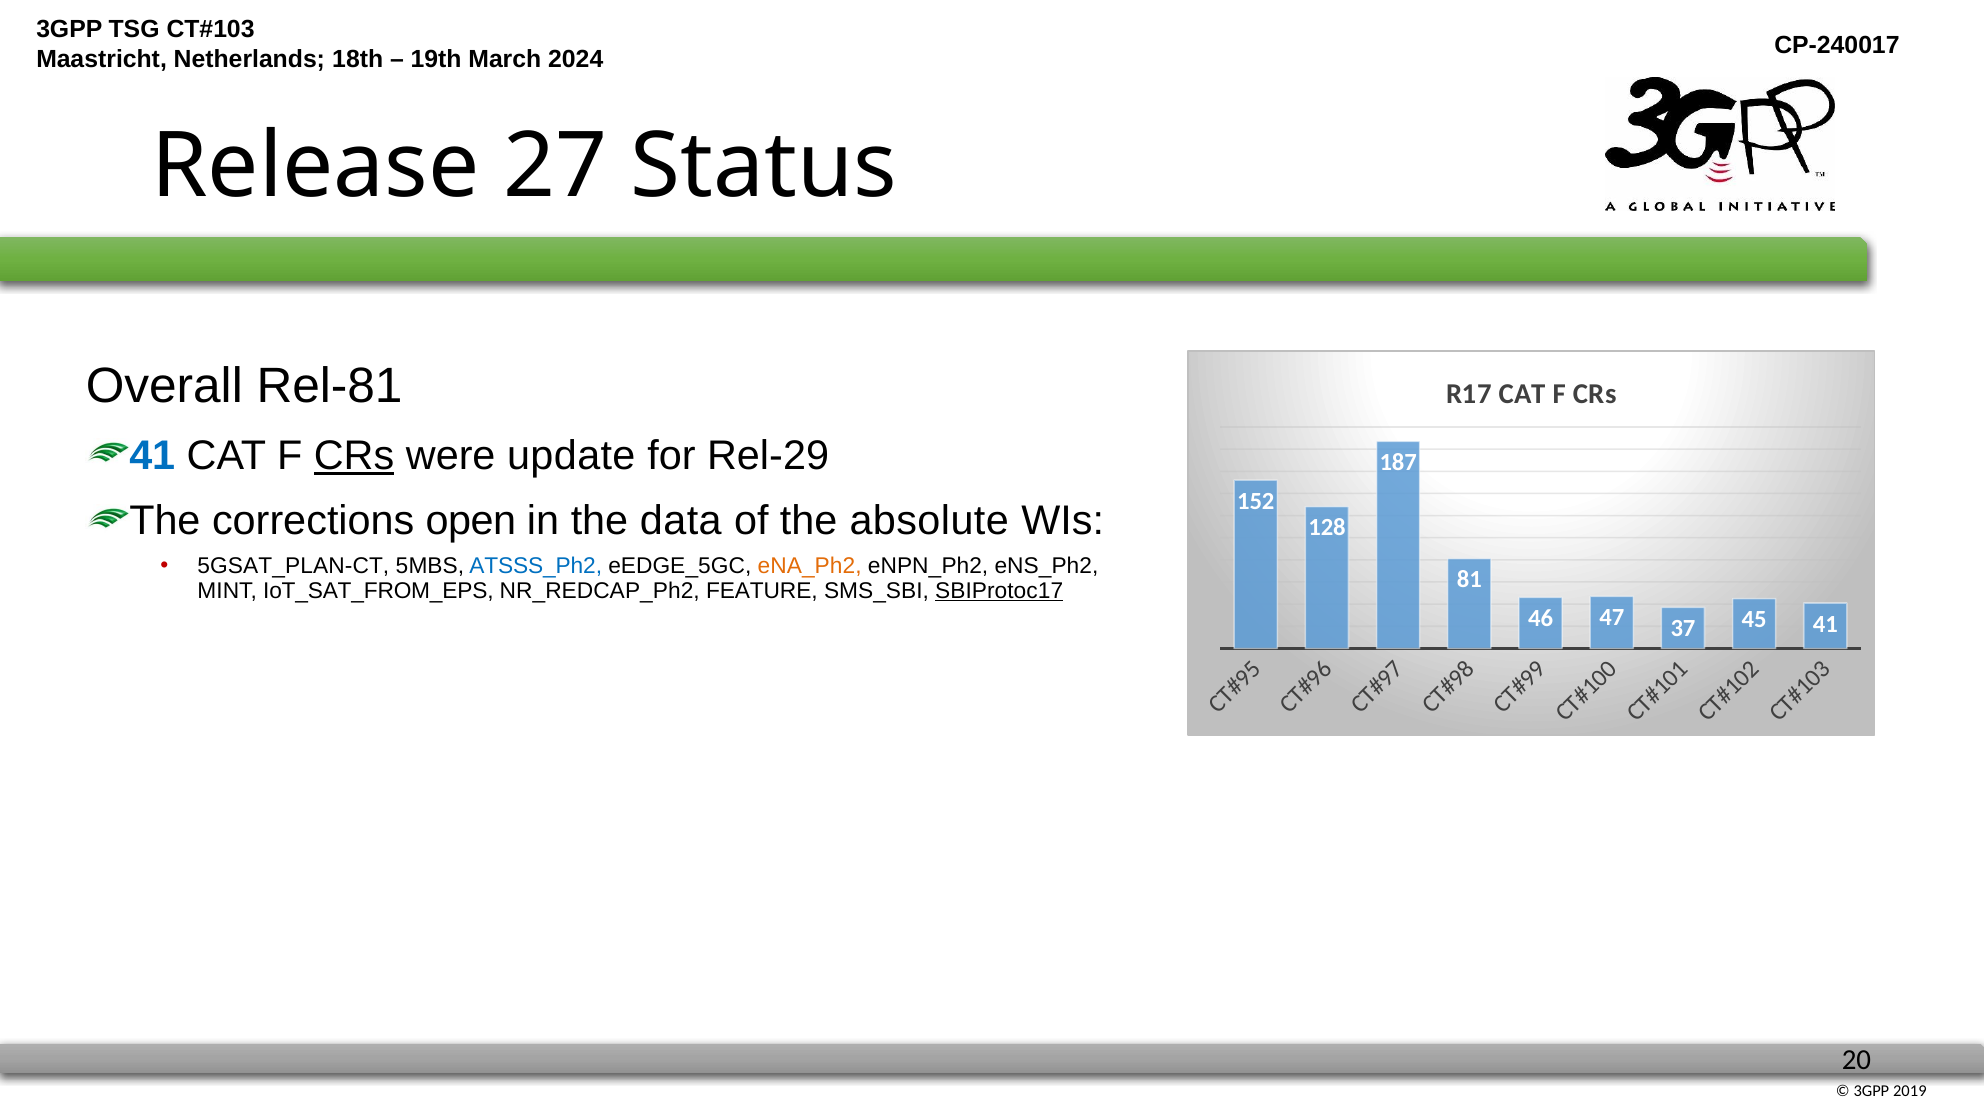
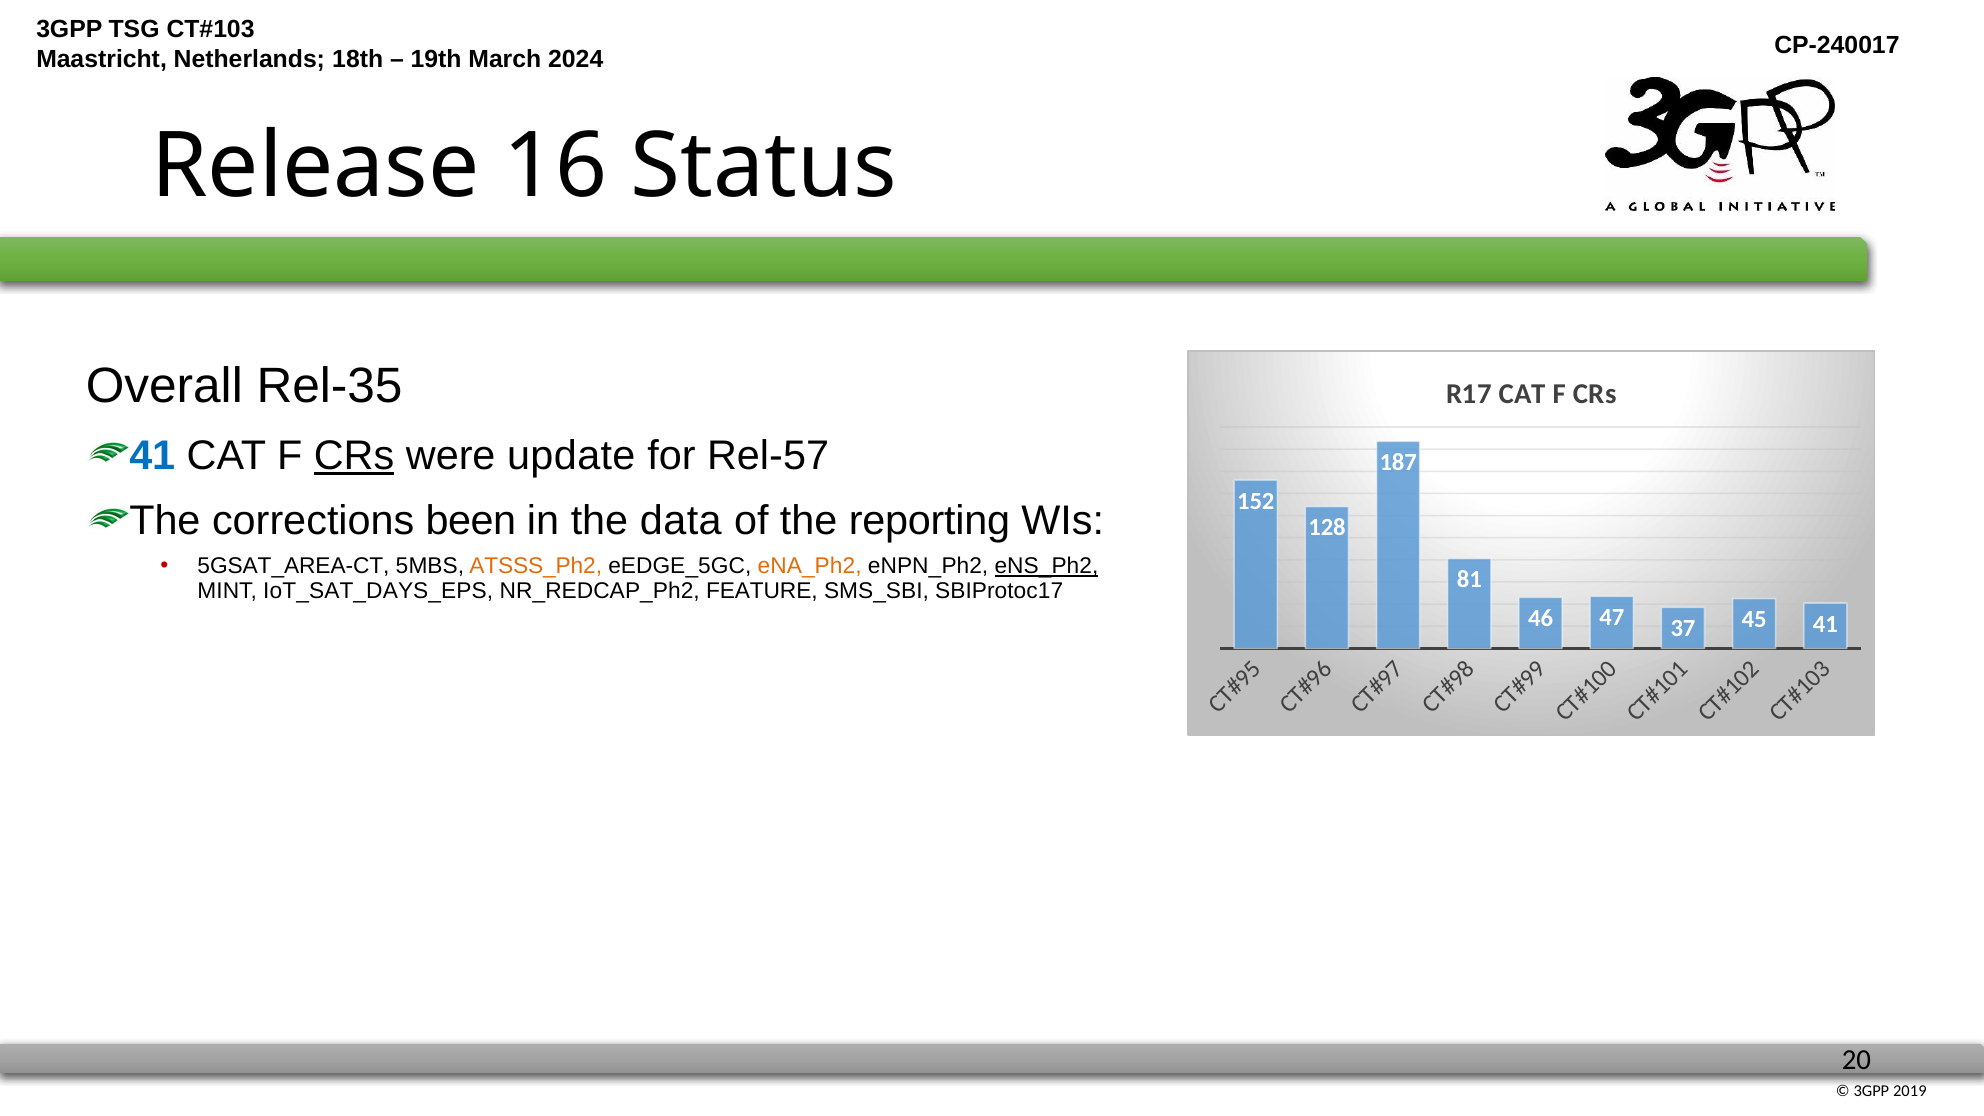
27: 27 -> 16
Rel-81: Rel-81 -> Rel-35
Rel-29: Rel-29 -> Rel-57
open: open -> been
absolute: absolute -> reporting
5GSAT_PLAN-CT: 5GSAT_PLAN-CT -> 5GSAT_AREA-CT
ATSSS_Ph2 colour: blue -> orange
eNS_Ph2 underline: none -> present
IoT_SAT_FROM_EPS: IoT_SAT_FROM_EPS -> IoT_SAT_DAYS_EPS
SBIProtoc17 underline: present -> none
